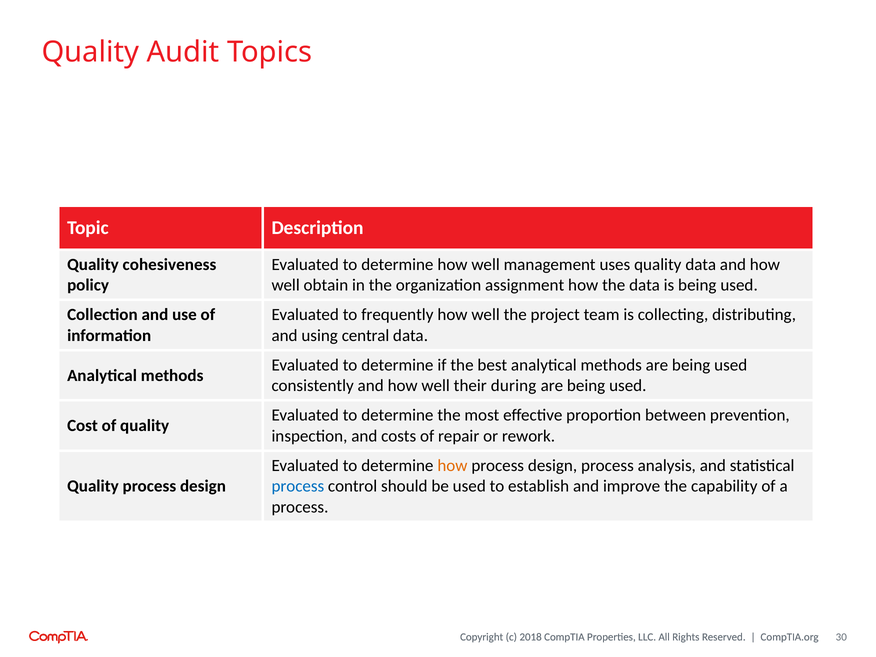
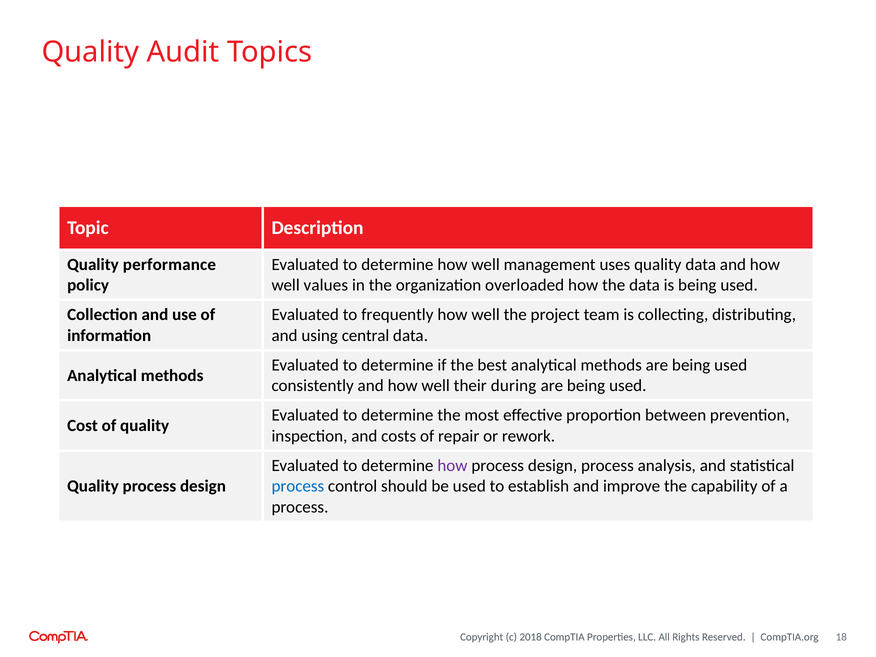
cohesiveness: cohesiveness -> performance
obtain: obtain -> values
assignment: assignment -> overloaded
how at (452, 466) colour: orange -> purple
30: 30 -> 18
